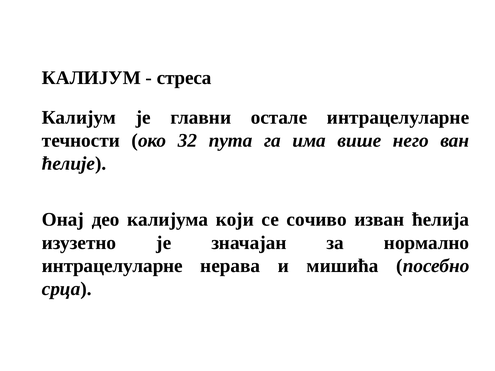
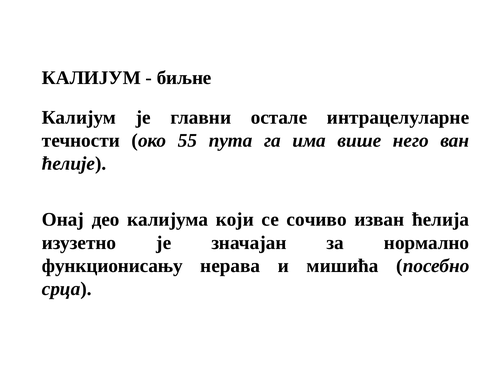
стреса: стреса -> биљне
32: 32 -> 55
интрацелуларне at (112, 266): интрацелуларне -> функционисању
